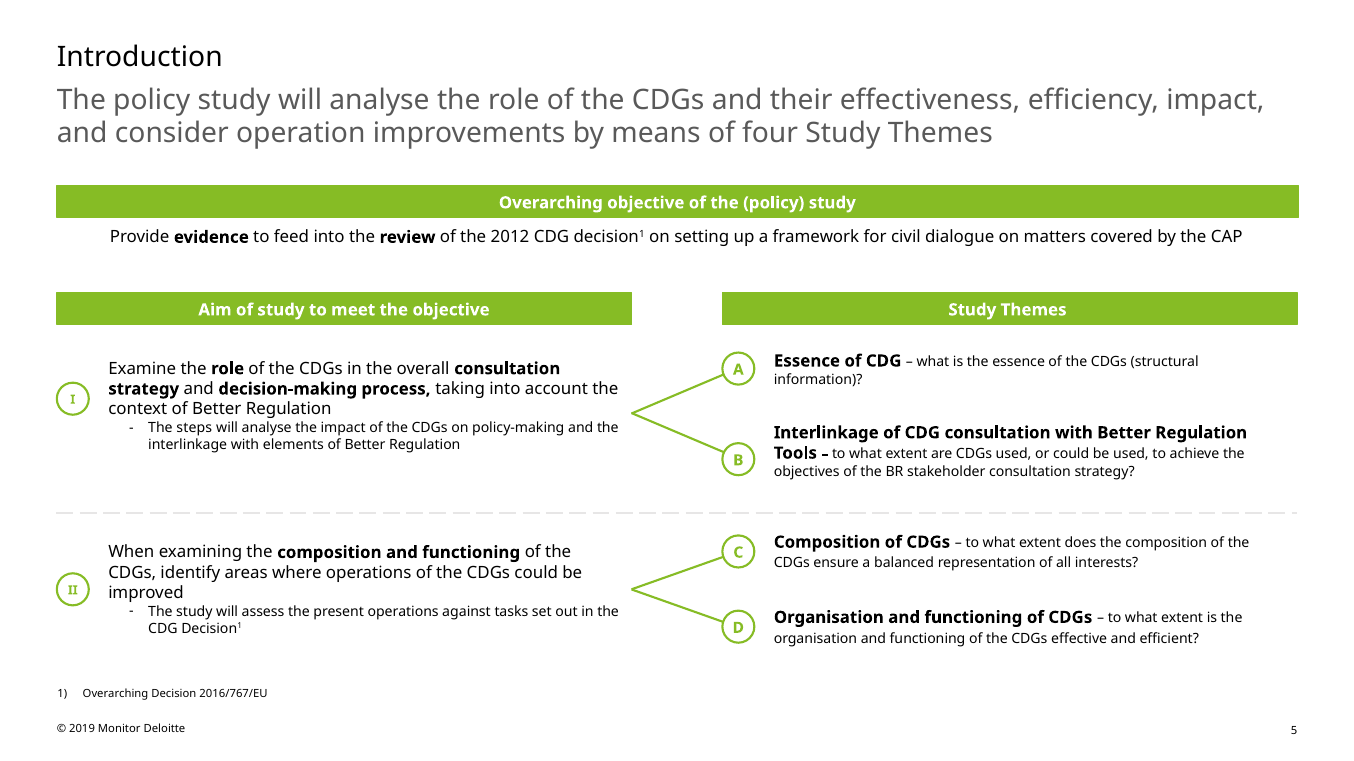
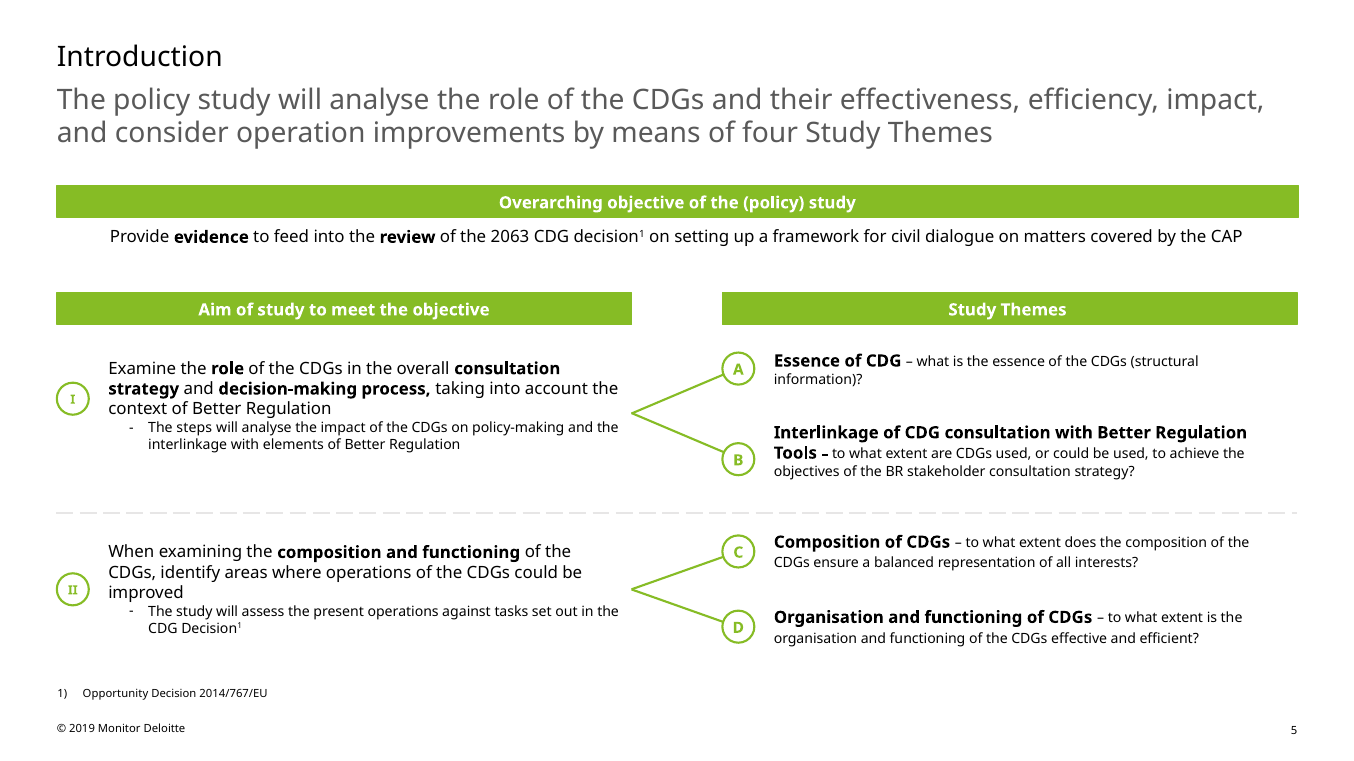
2012: 2012 -> 2063
Overarching at (116, 695): Overarching -> Opportunity
2016/767/EU: 2016/767/EU -> 2014/767/EU
